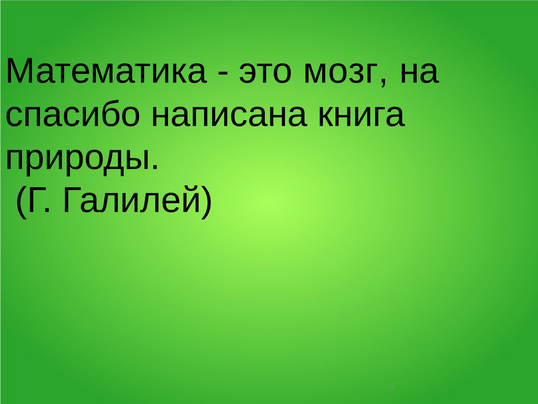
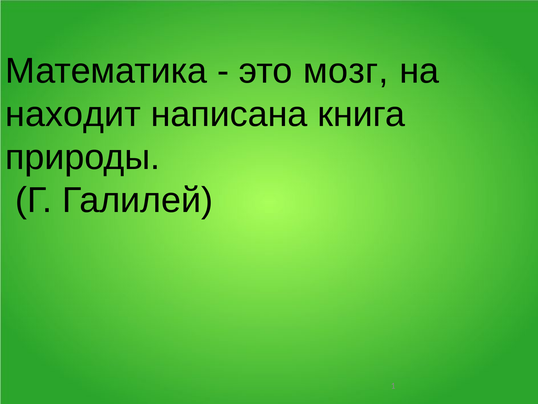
спасибо: спасибо -> находит
